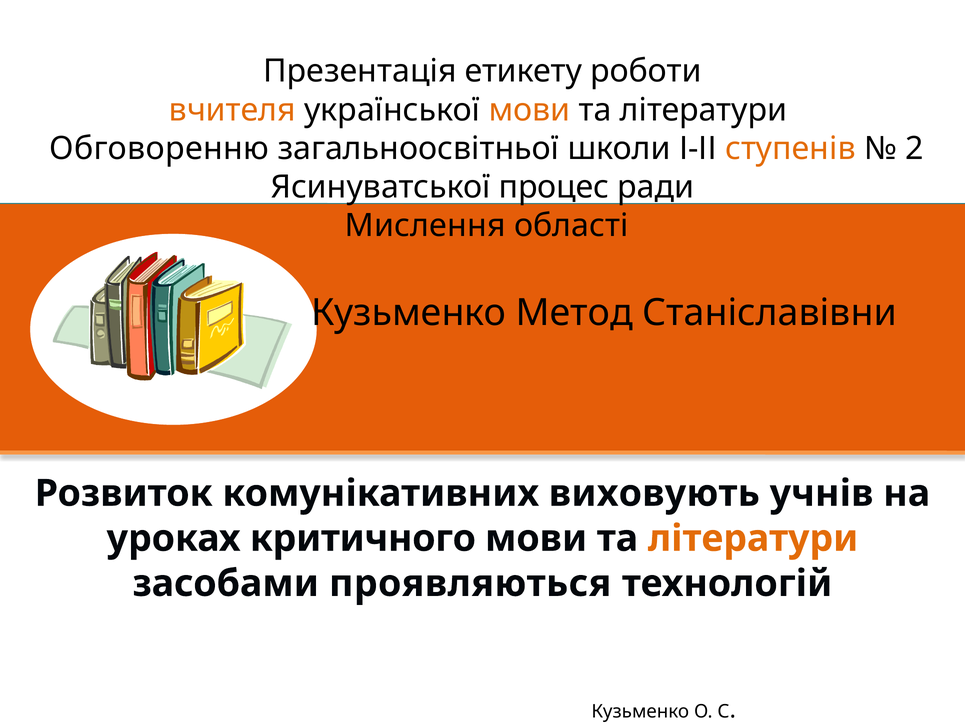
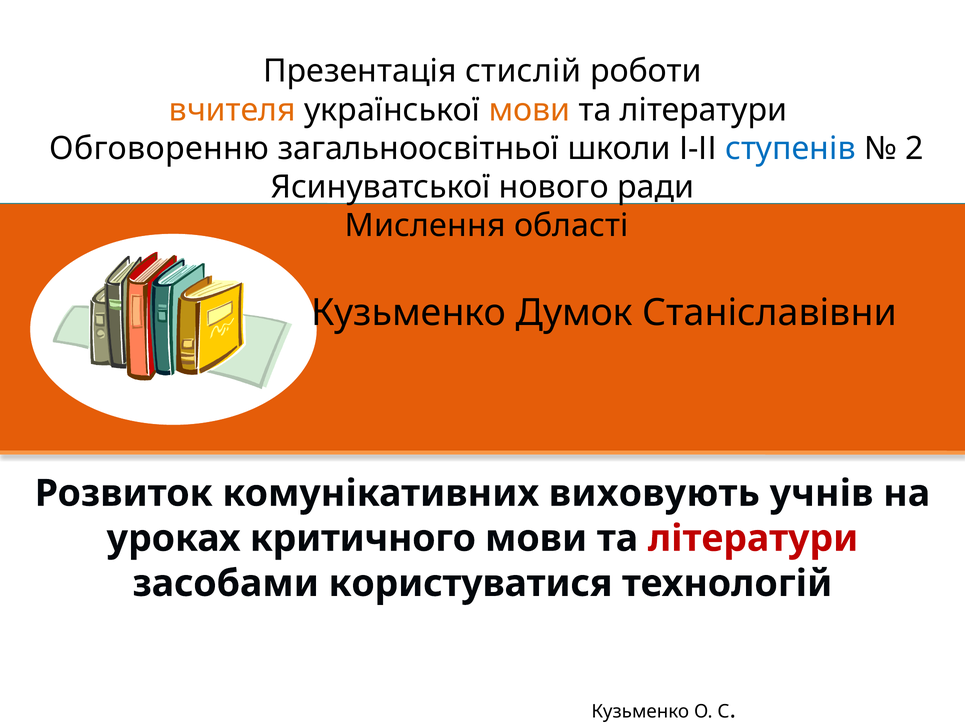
етикету: етикету -> стислій
ступенів colour: orange -> blue
процес: процес -> нового
Метод: Метод -> Думок
літератури at (753, 538) colour: orange -> red
проявляються: проявляються -> користуватися
